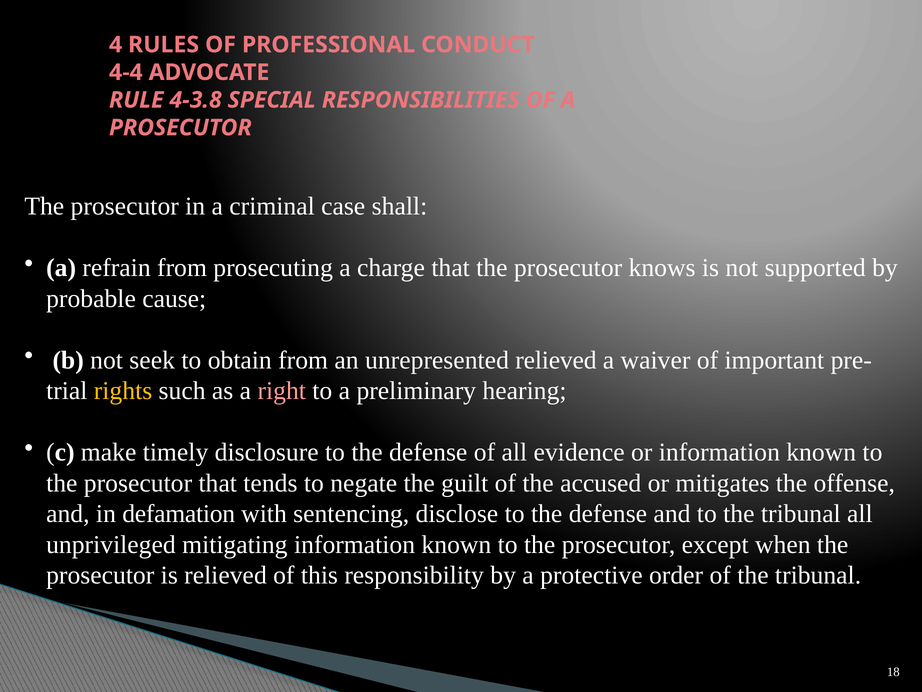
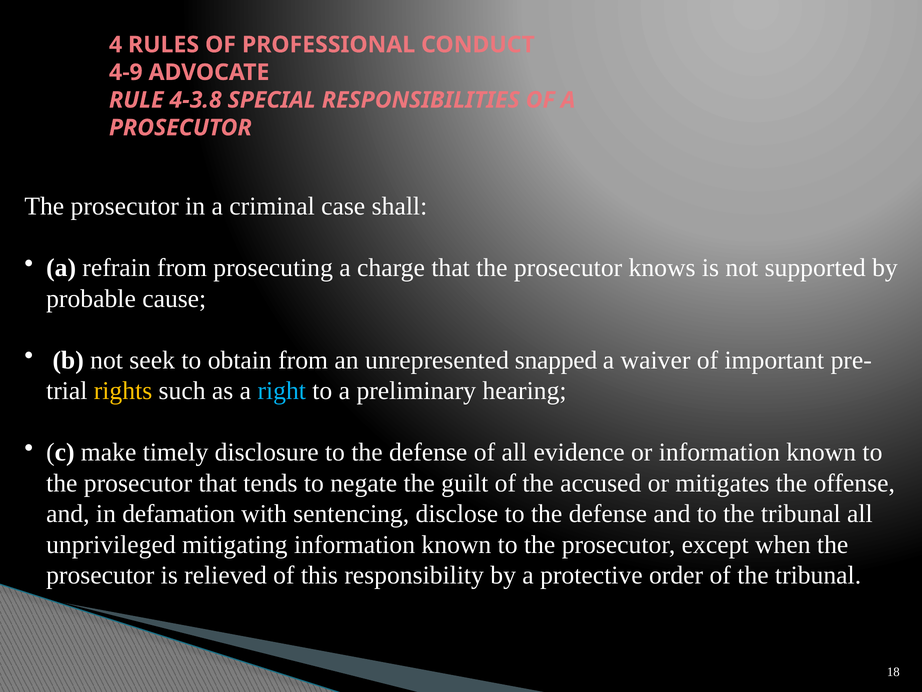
4-4: 4-4 -> 4-9
unrepresented relieved: relieved -> snapped
right colour: pink -> light blue
